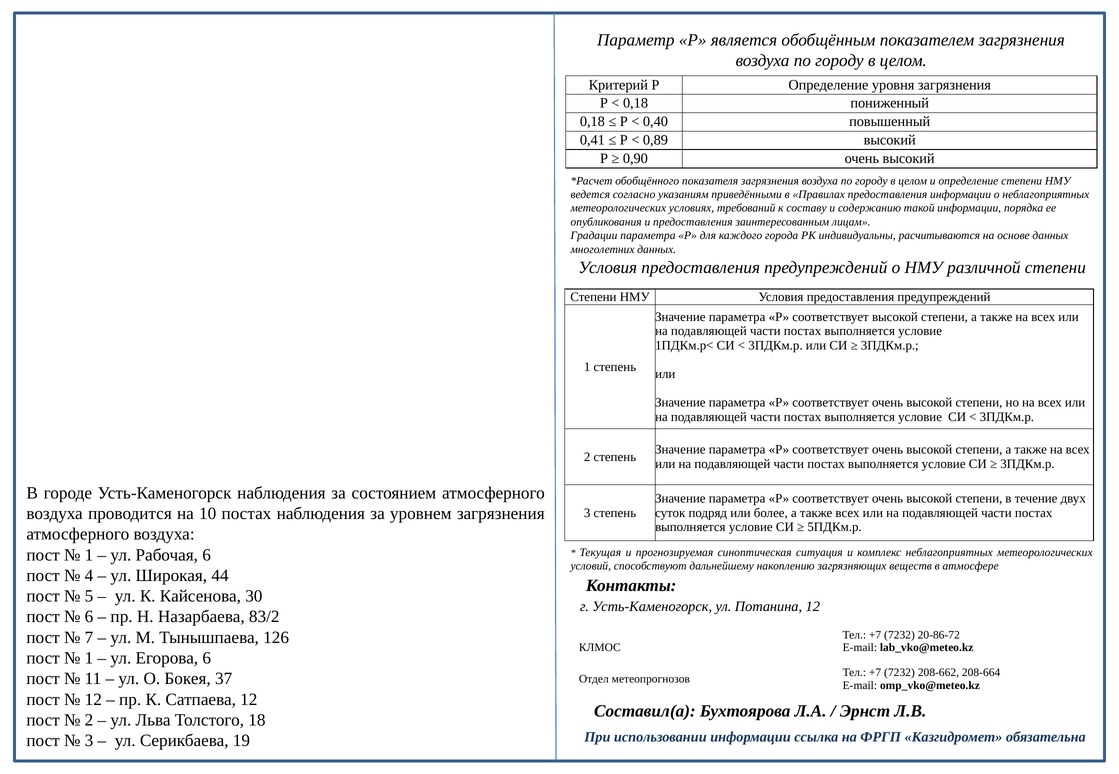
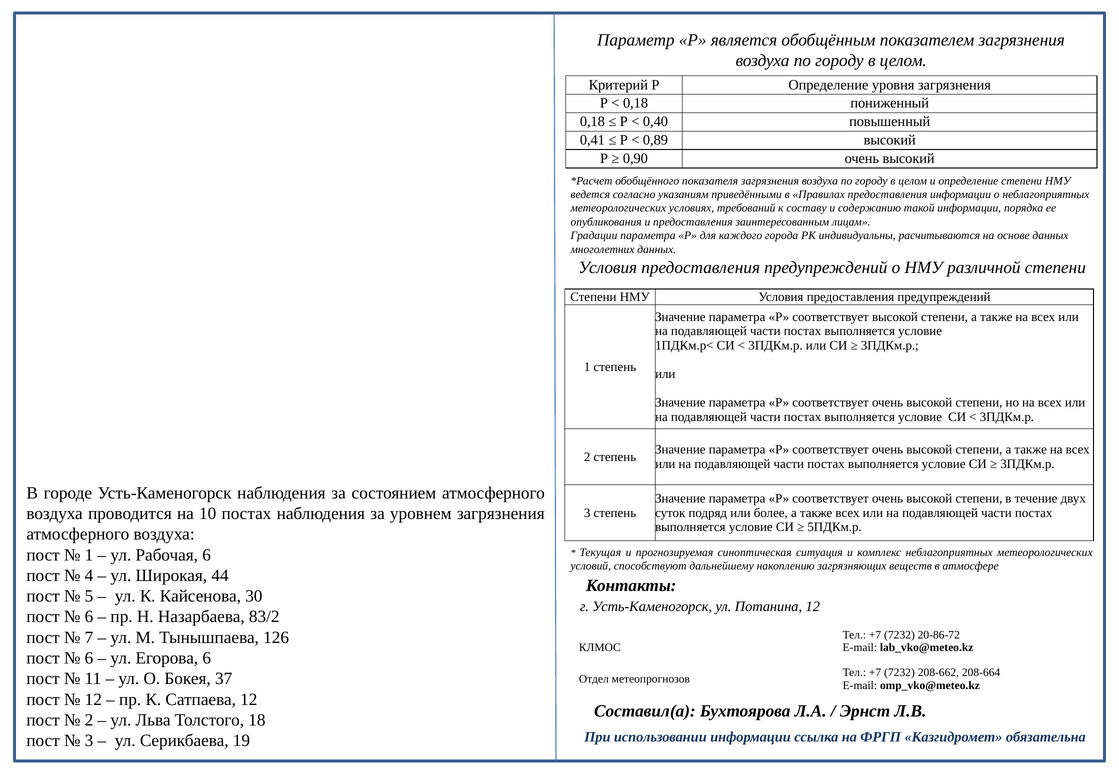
1 at (89, 659): 1 -> 6
